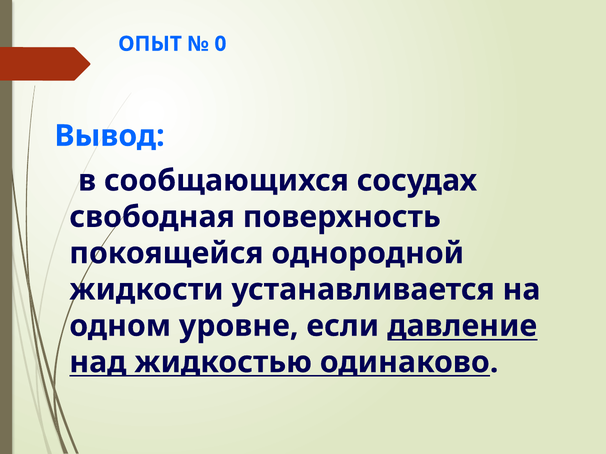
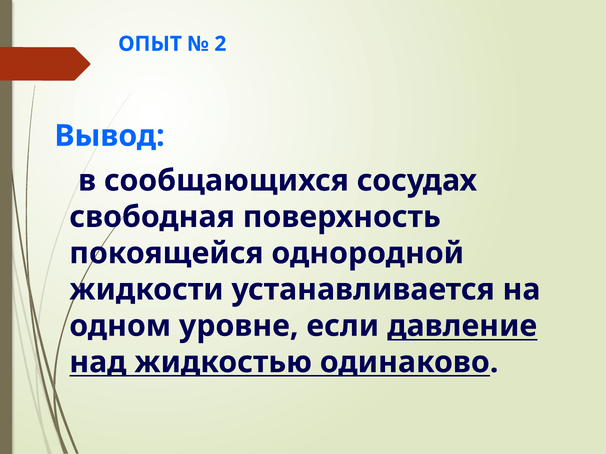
0: 0 -> 2
